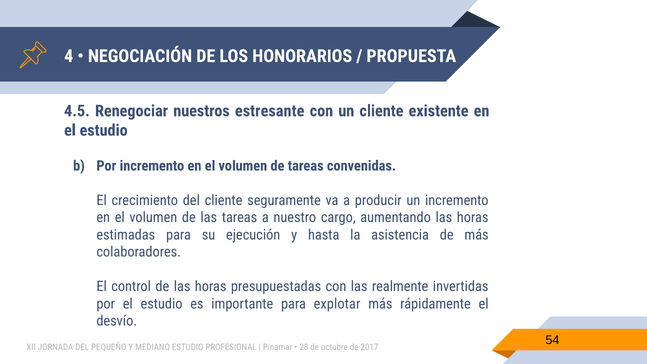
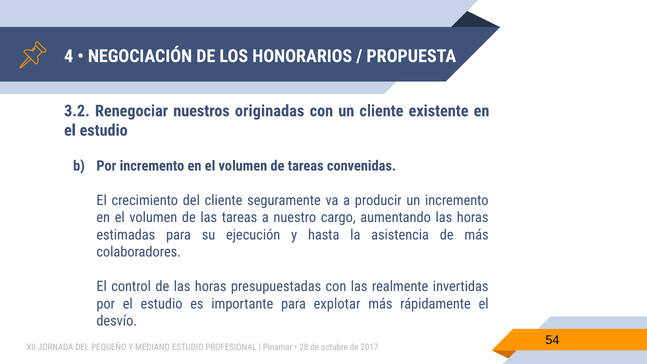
4.5: 4.5 -> 3.2
estresante: estresante -> originadas
